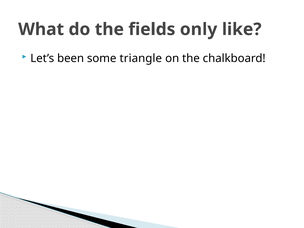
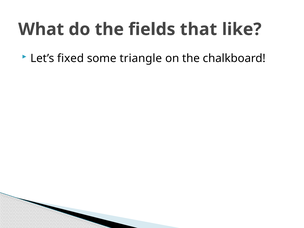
only: only -> that
been: been -> fixed
